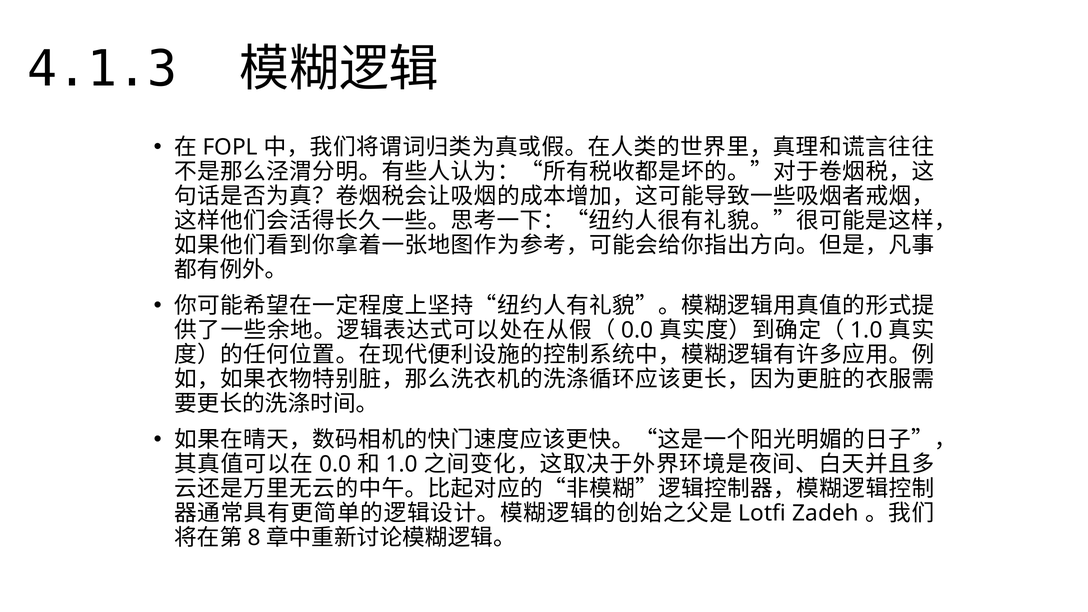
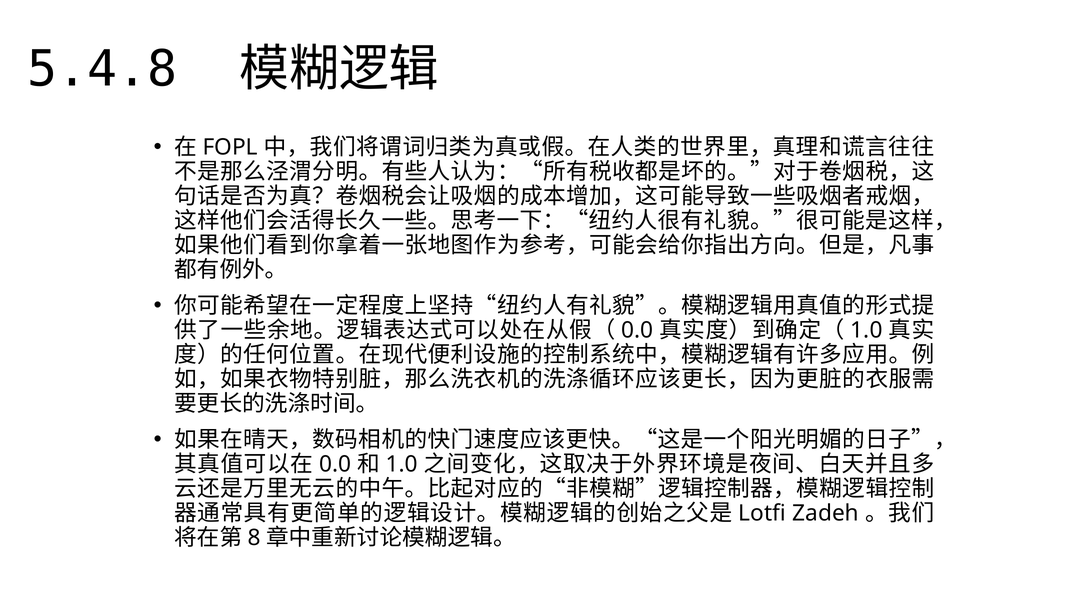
4.1.3: 4.1.3 -> 5.4.8
